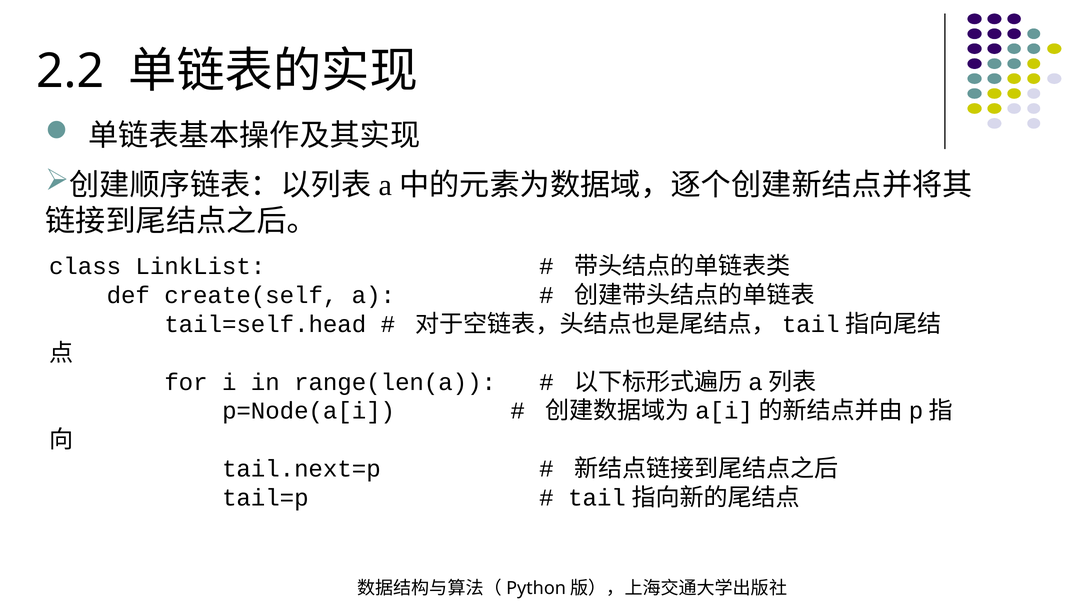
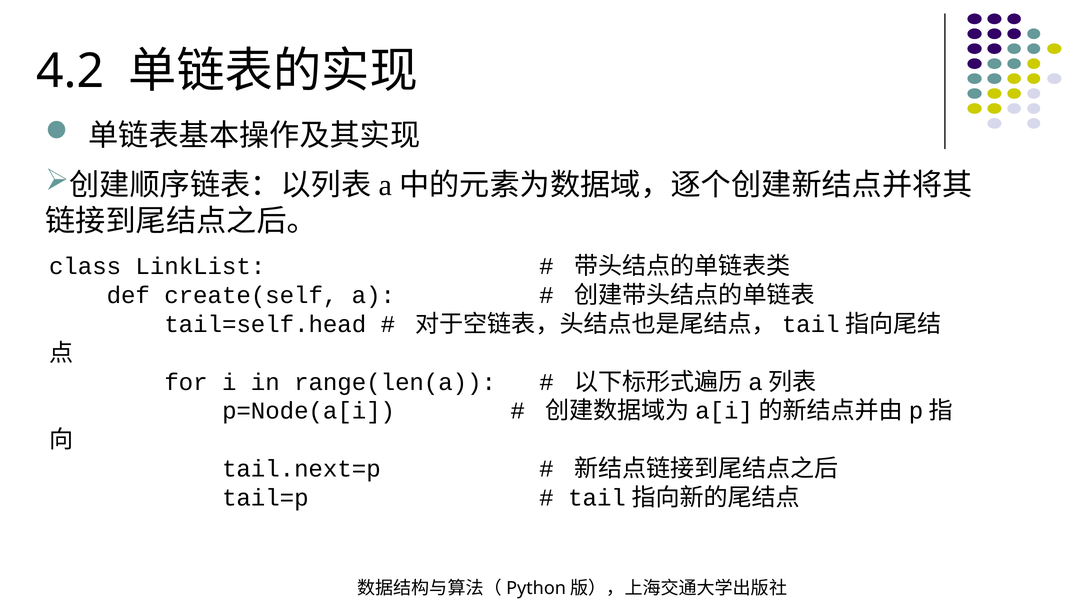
2.2: 2.2 -> 4.2
